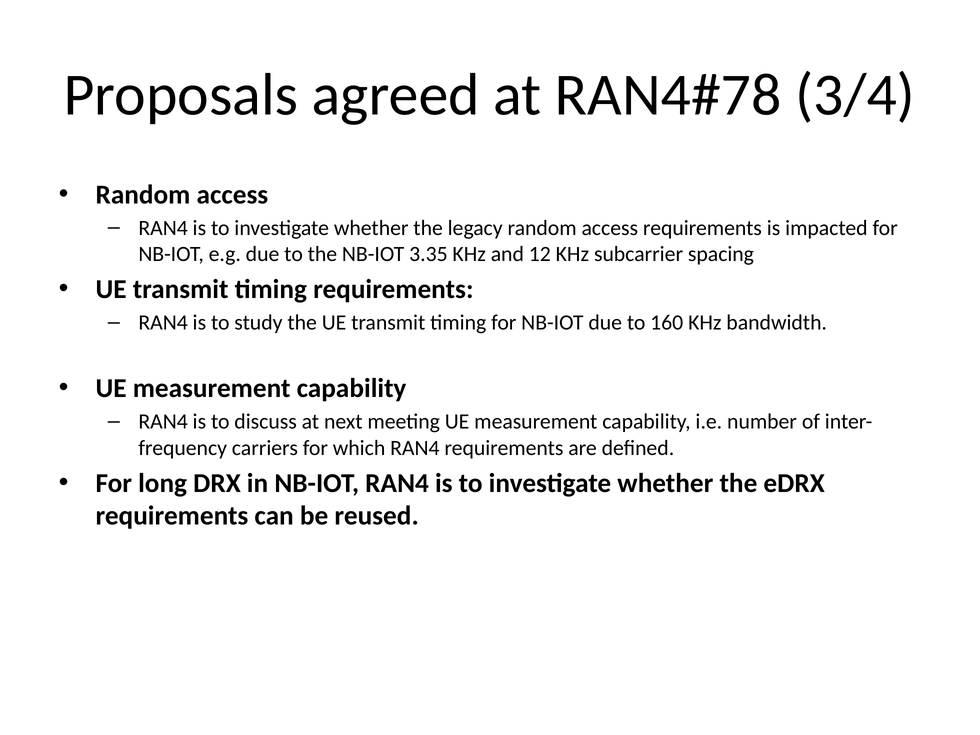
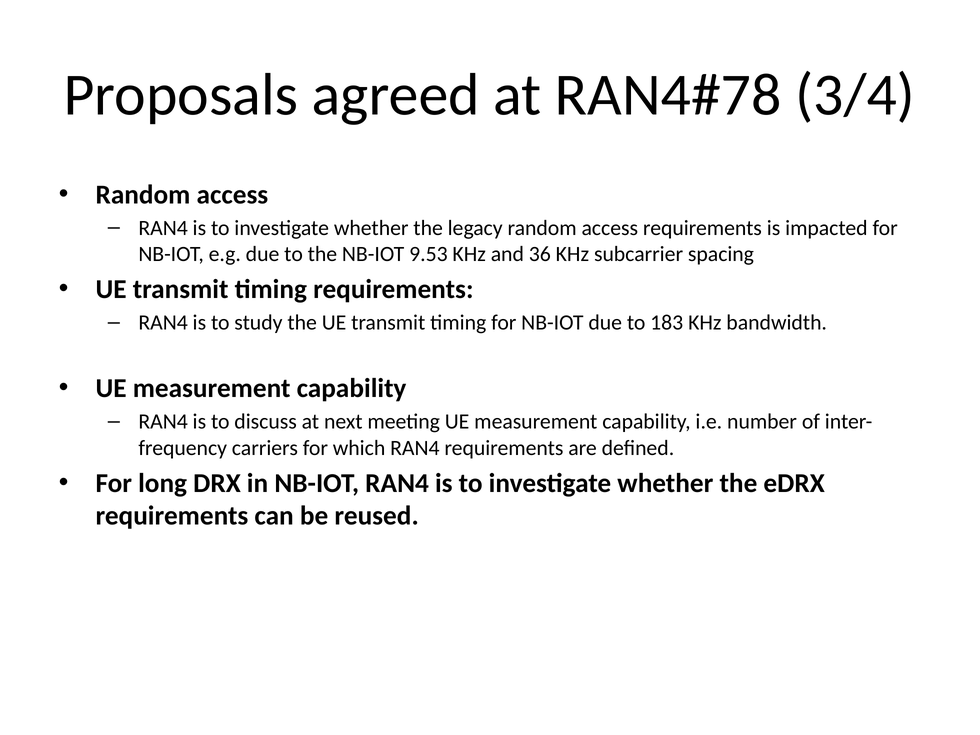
3.35: 3.35 -> 9.53
12: 12 -> 36
160: 160 -> 183
